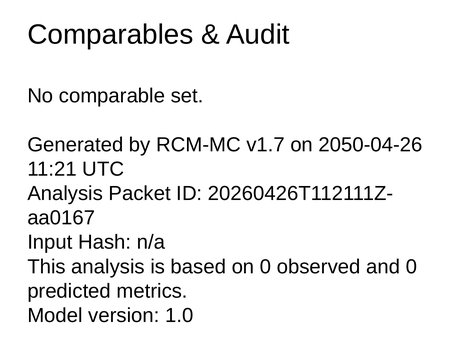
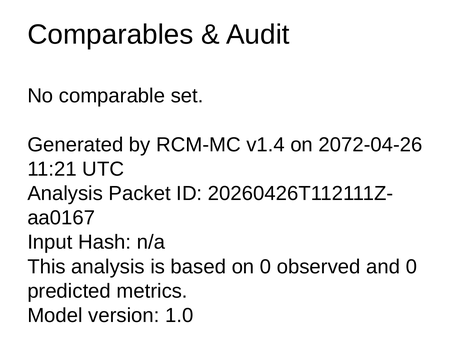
v1.7: v1.7 -> v1.4
2050-04-26: 2050-04-26 -> 2072-04-26
